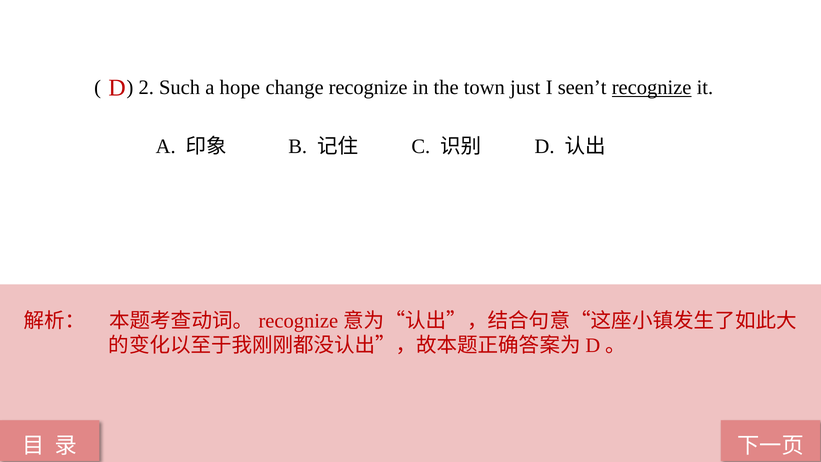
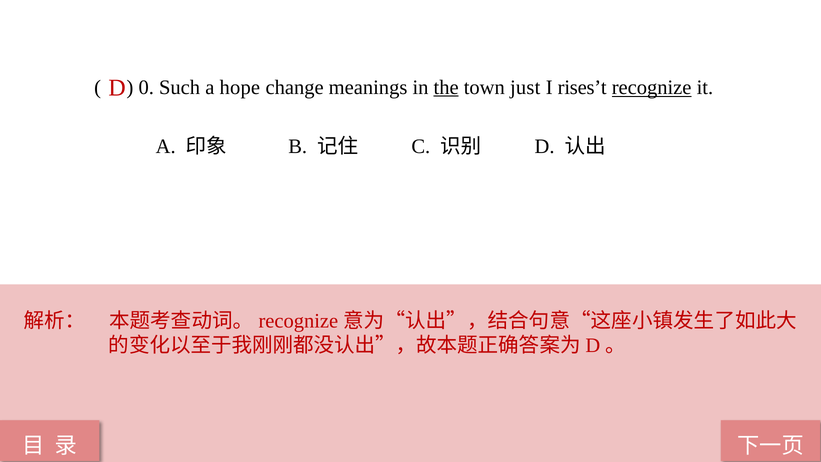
2: 2 -> 0
change recognize: recognize -> meanings
the underline: none -> present
seen’t: seen’t -> rises’t
